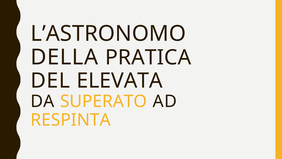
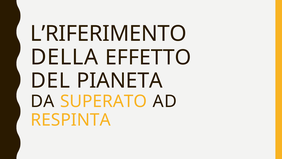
L’ASTRONOMO: L’ASTRONOMO -> L’RIFERIMENTO
PRATICA: PRATICA -> EFFETTO
ELEVATA: ELEVATA -> PIANETA
